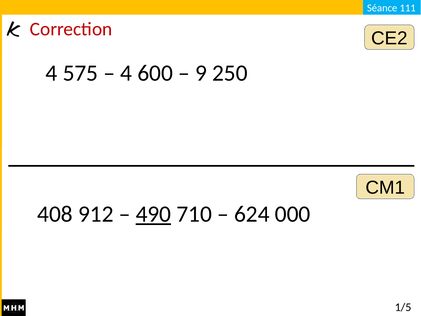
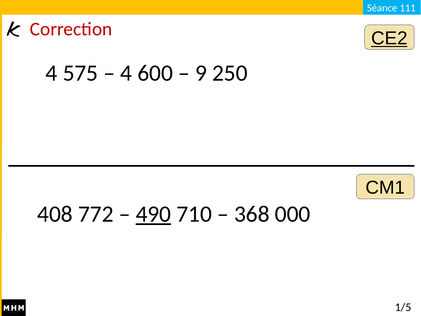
CE2 underline: none -> present
912: 912 -> 772
624: 624 -> 368
